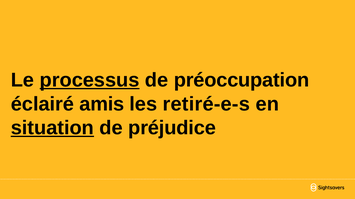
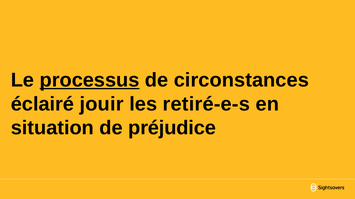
préoccupation: préoccupation -> circonstances
amis: amis -> jouir
situation underline: present -> none
